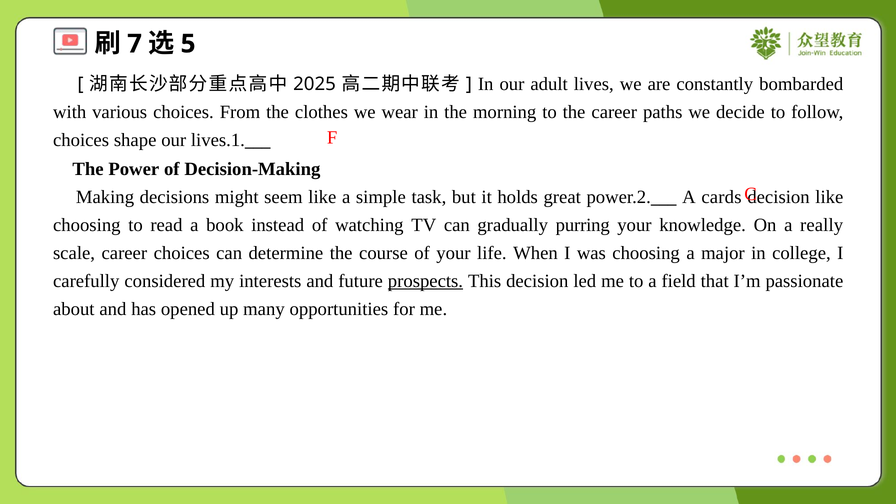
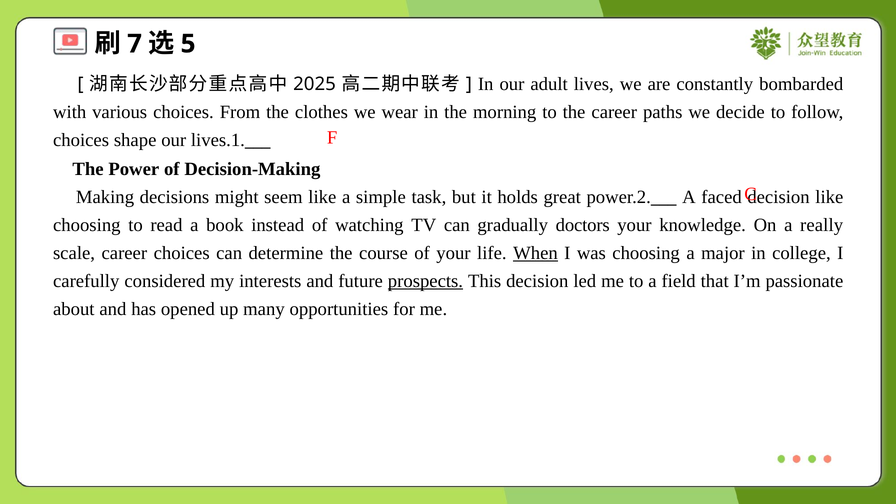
cards: cards -> faced
purring: purring -> doctors
When underline: none -> present
